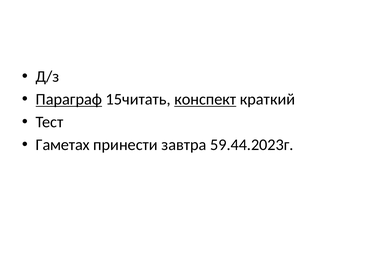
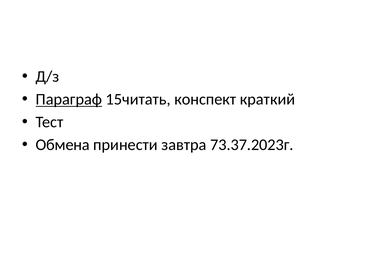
конспект underline: present -> none
Гаметах: Гаметах -> Обмена
59.44.2023г: 59.44.2023г -> 73.37.2023г
